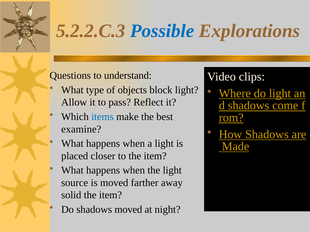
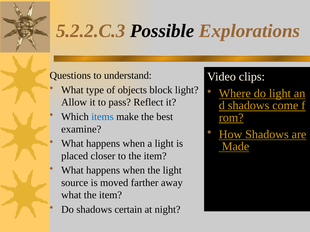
Possible colour: blue -> black
solid at (71, 196): solid -> what
shadows moved: moved -> certain
